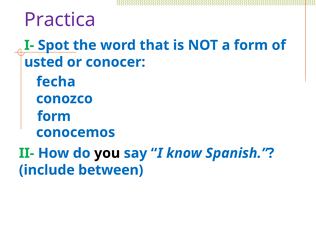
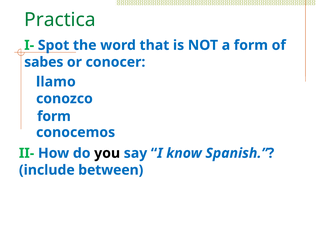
Practica colour: purple -> green
usted: usted -> sabes
fecha: fecha -> llamo
